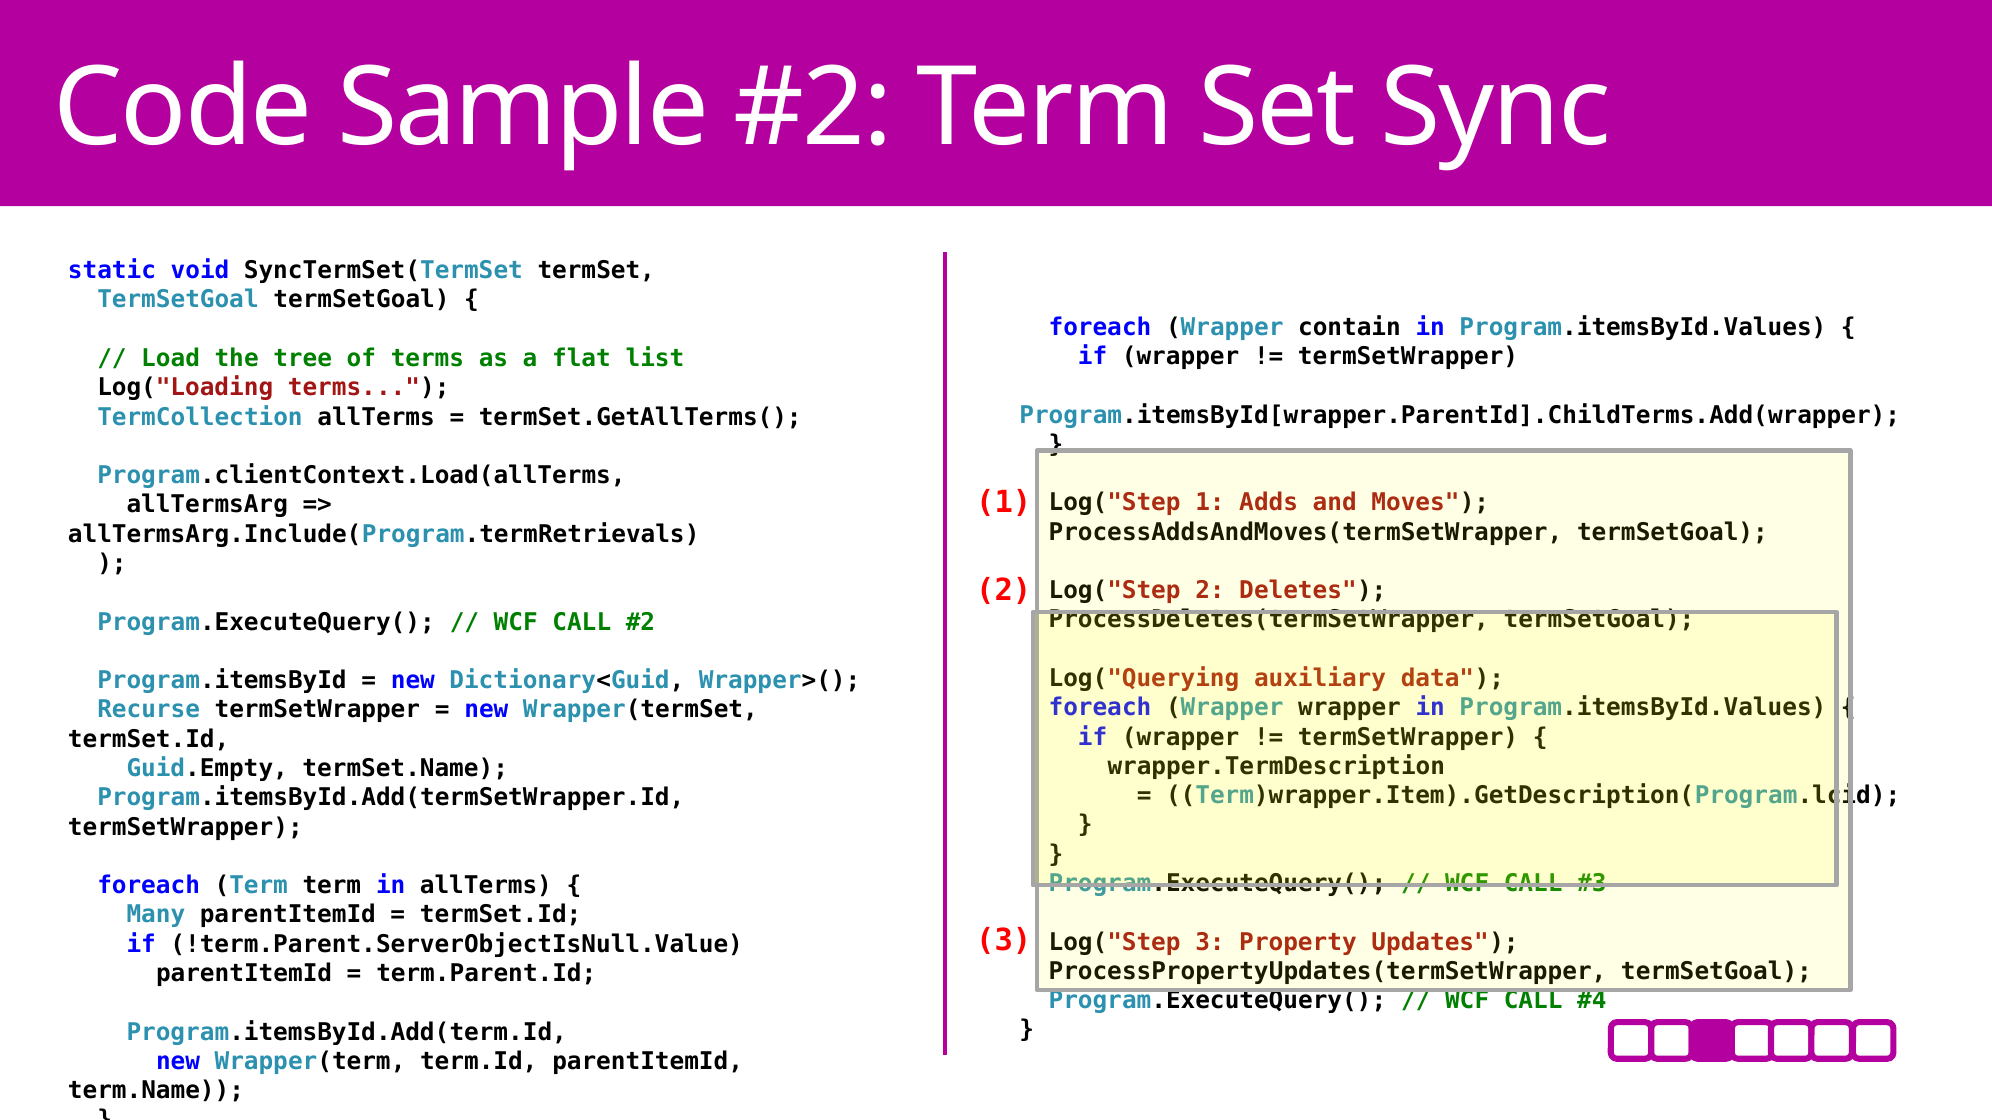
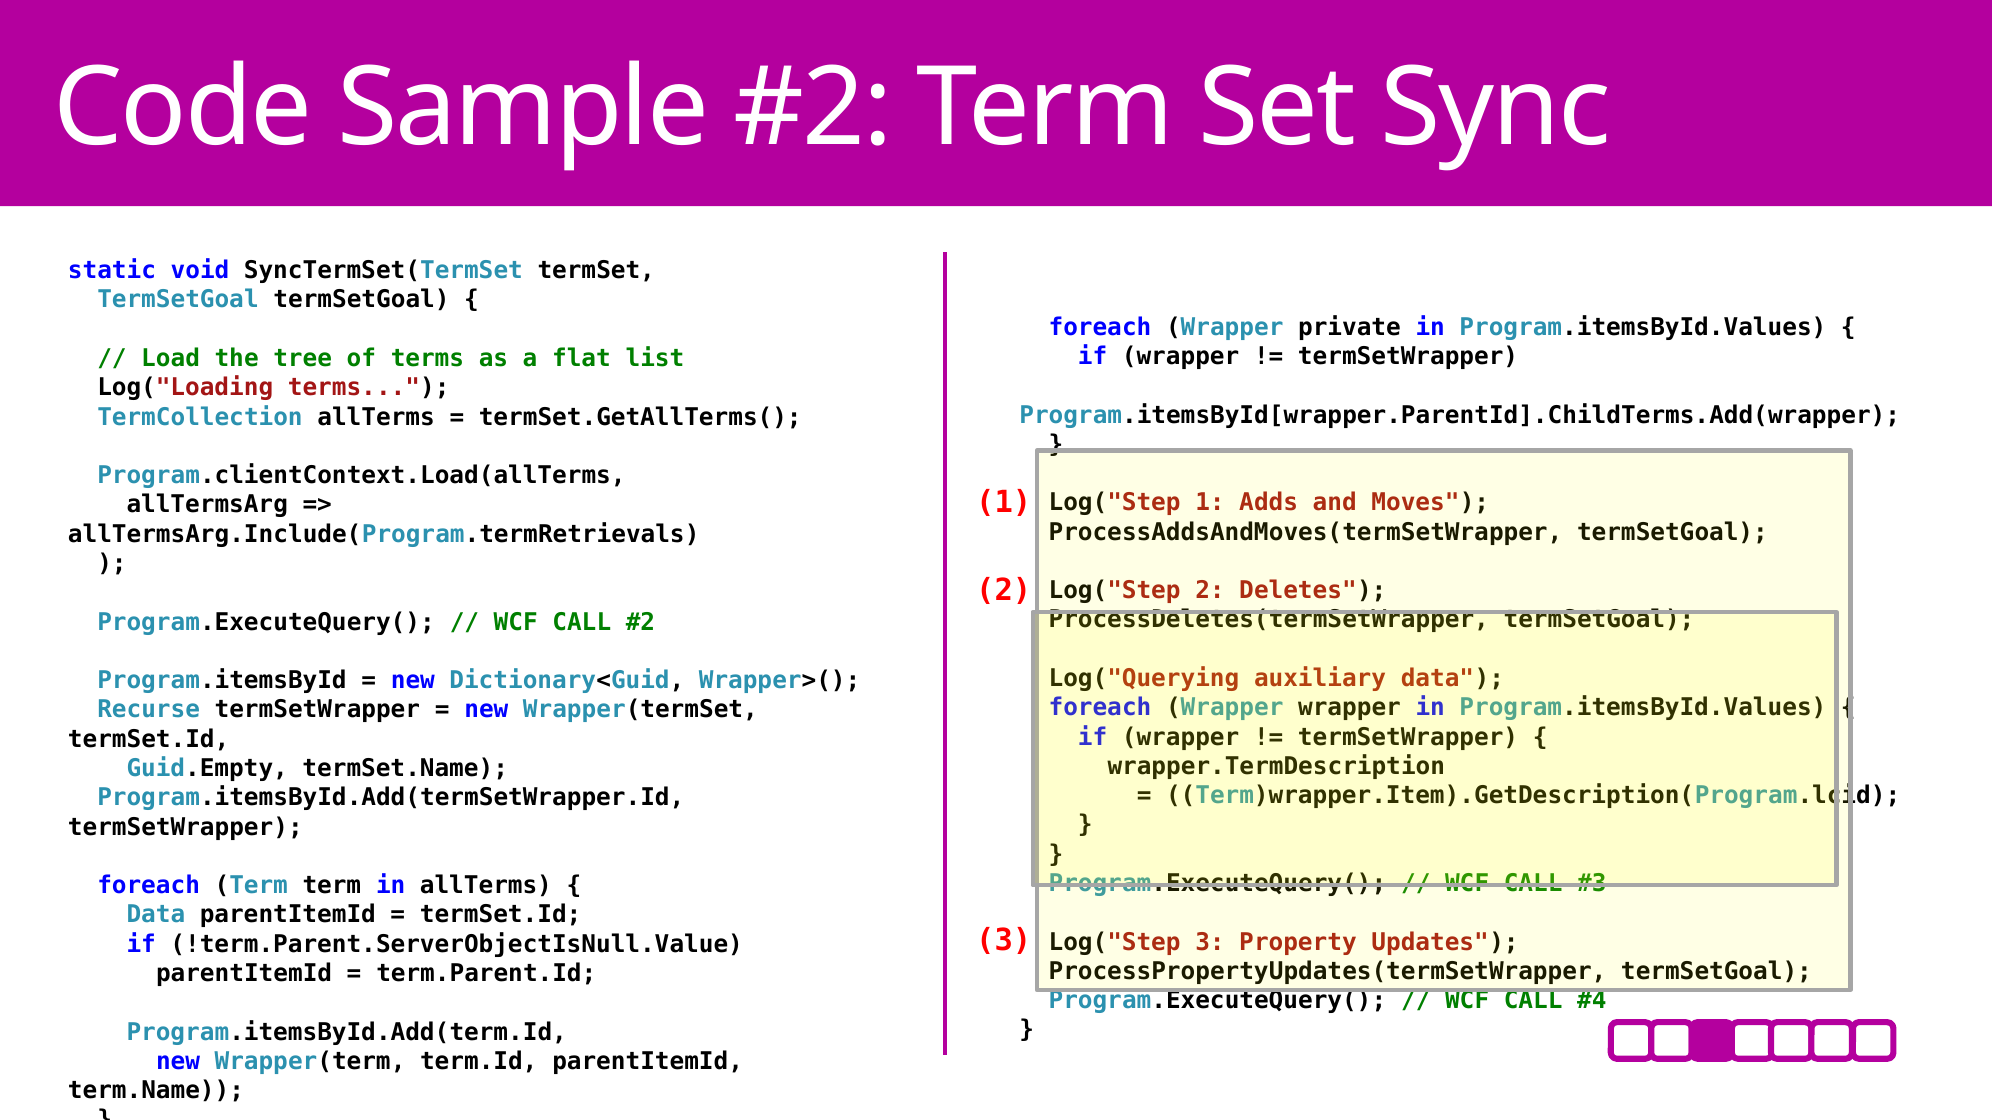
contain: contain -> private
Many at (156, 915): Many -> Data
